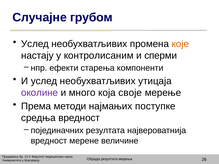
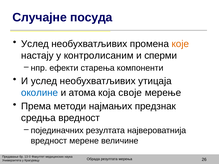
грубом: грубом -> посуда
околине colour: purple -> blue
много: много -> атома
поступке: поступке -> предзнак
